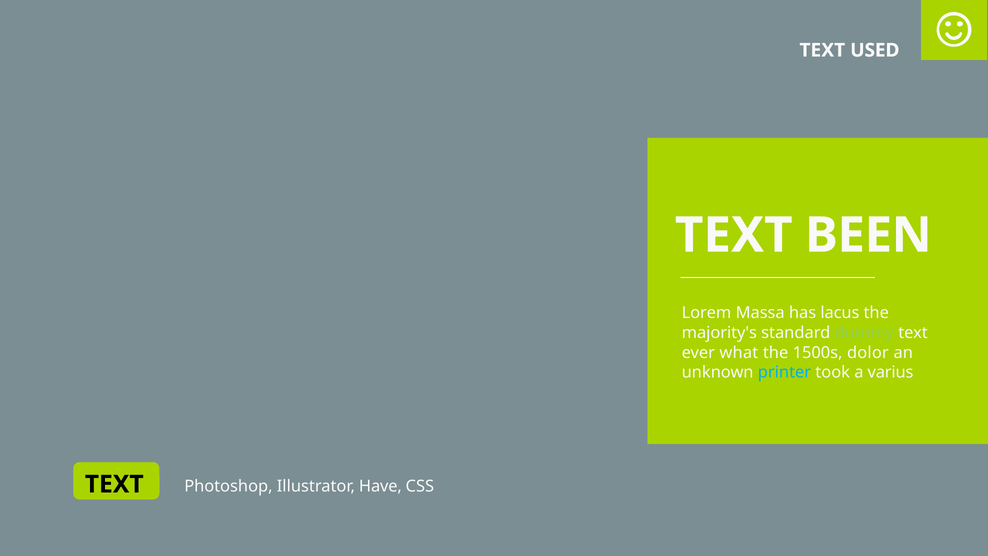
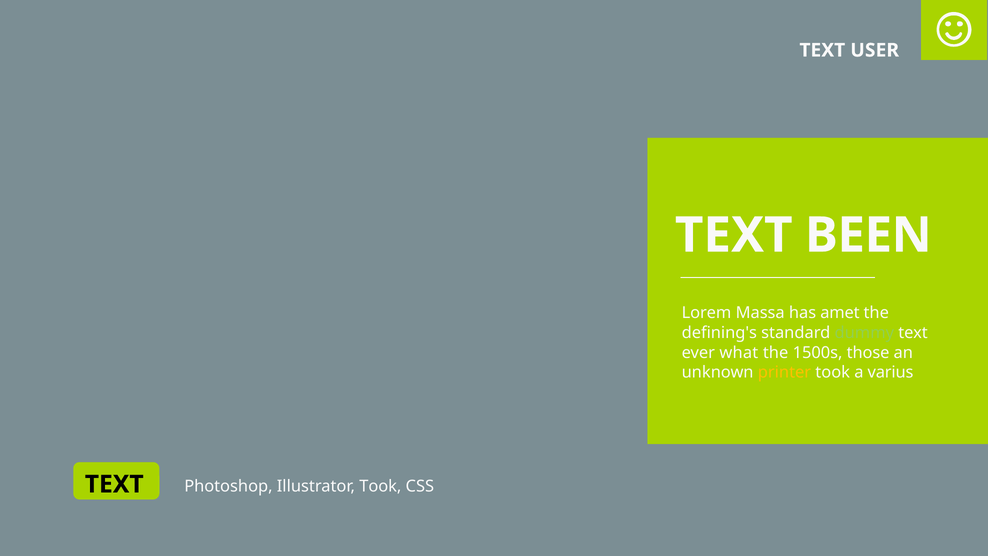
USED: USED -> USER
lacus: lacus -> amet
majority's: majority's -> defining's
dolor: dolor -> those
printer colour: light blue -> yellow
Illustrator Have: Have -> Took
